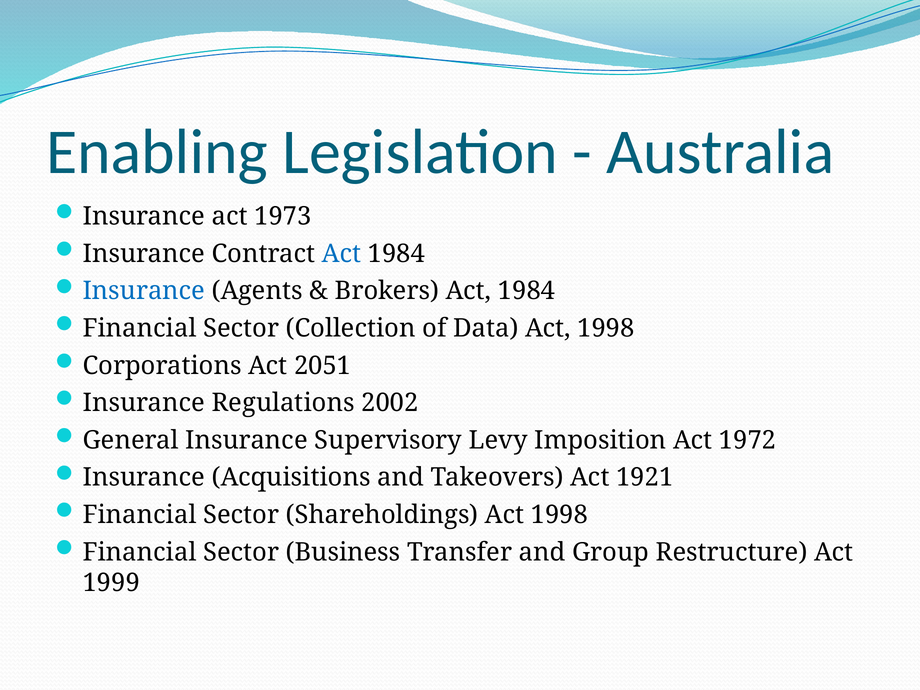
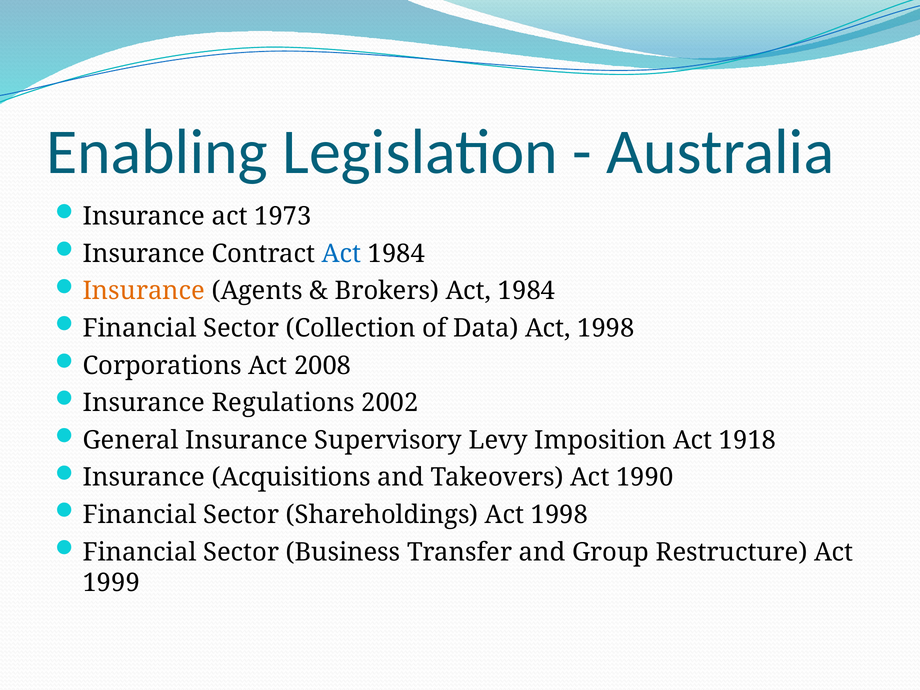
Insurance at (144, 291) colour: blue -> orange
2051: 2051 -> 2008
1972: 1972 -> 1918
1921: 1921 -> 1990
